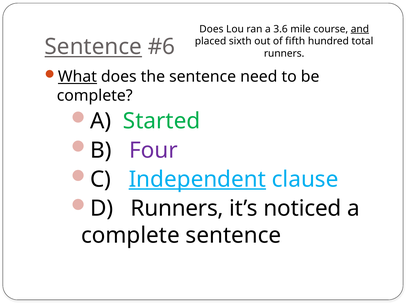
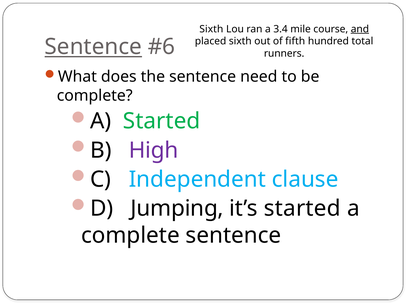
Does at (211, 29): Does -> Sixth
3.6: 3.6 -> 3.4
What underline: present -> none
Four: Four -> High
Independent underline: present -> none
D Runners: Runners -> Jumping
it’s noticed: noticed -> started
